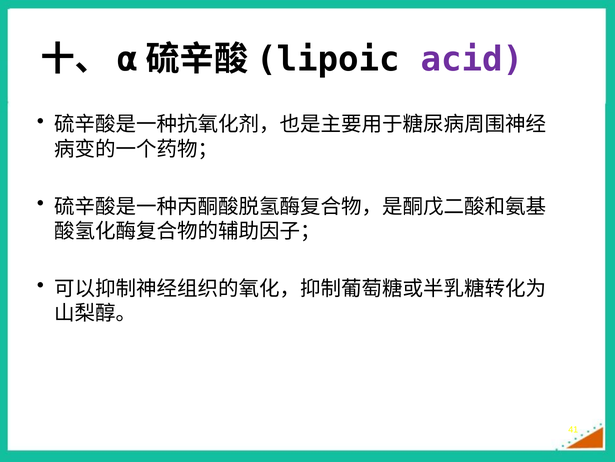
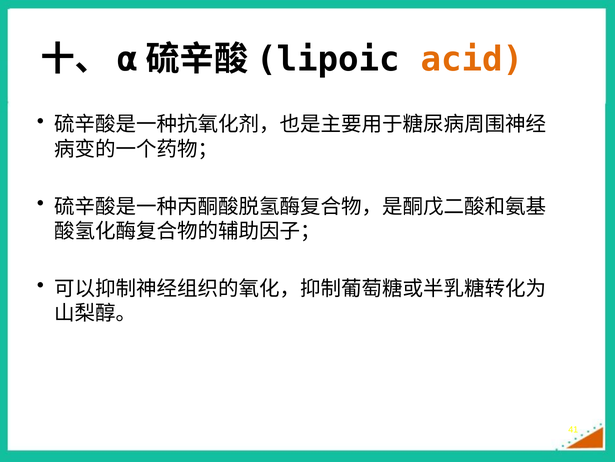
acid colour: purple -> orange
